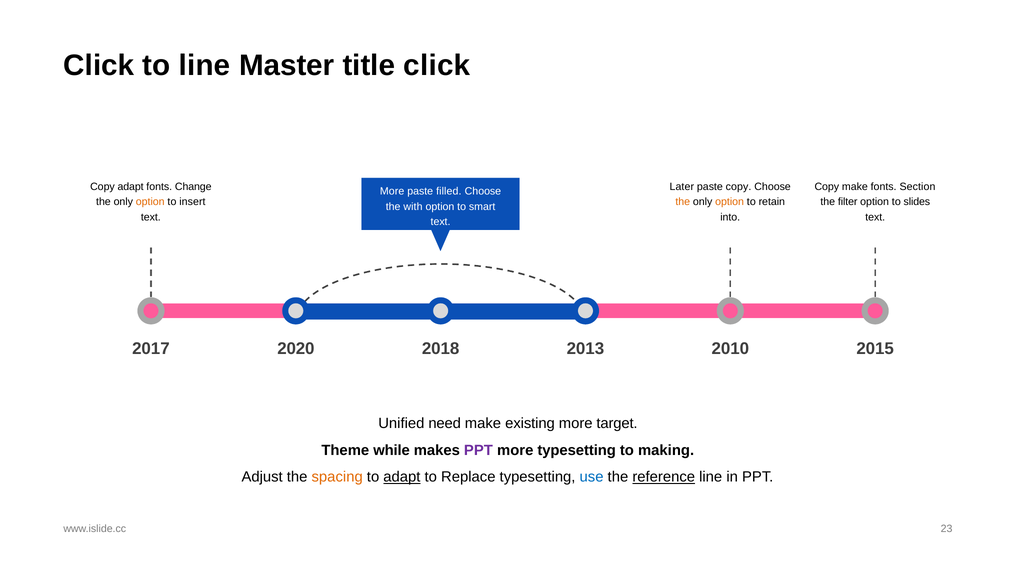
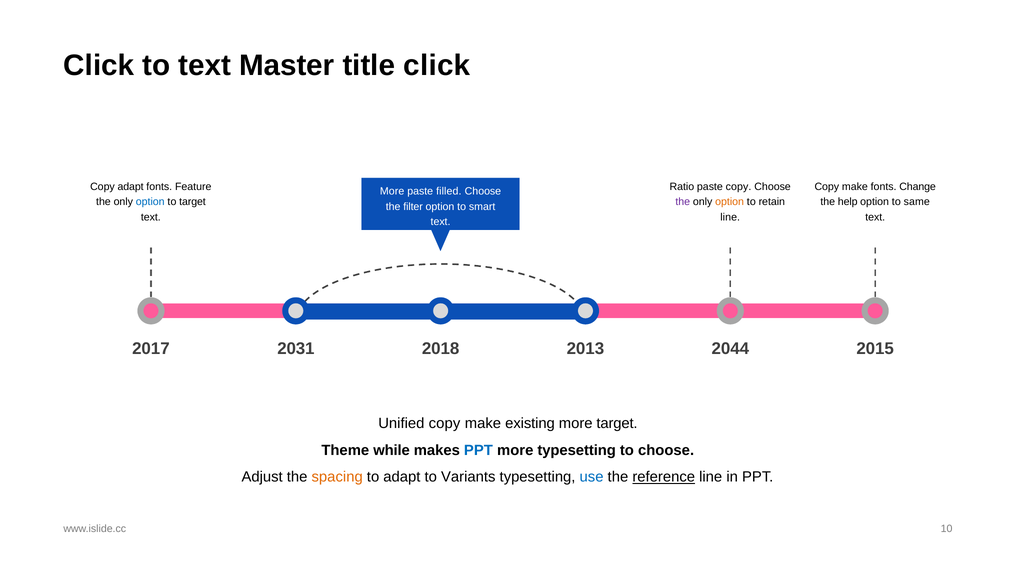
to line: line -> text
Change: Change -> Feature
Later: Later -> Ratio
Section: Section -> Change
option at (150, 202) colour: orange -> blue
to insert: insert -> target
the at (683, 202) colour: orange -> purple
filter: filter -> help
slides: slides -> same
with: with -> filter
into at (730, 217): into -> line
2020: 2020 -> 2031
2010: 2010 -> 2044
Unified need: need -> copy
PPT at (478, 451) colour: purple -> blue
to making: making -> choose
adapt at (402, 477) underline: present -> none
Replace: Replace -> Variants
23: 23 -> 10
